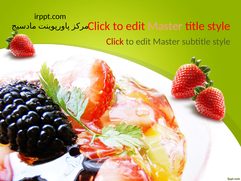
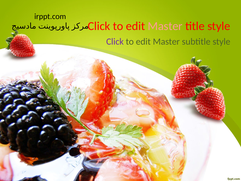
Click at (115, 42) colour: red -> purple
